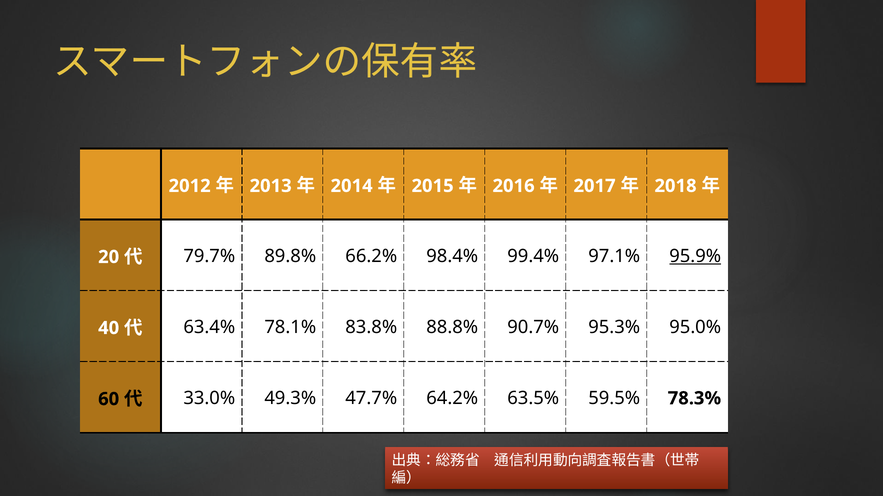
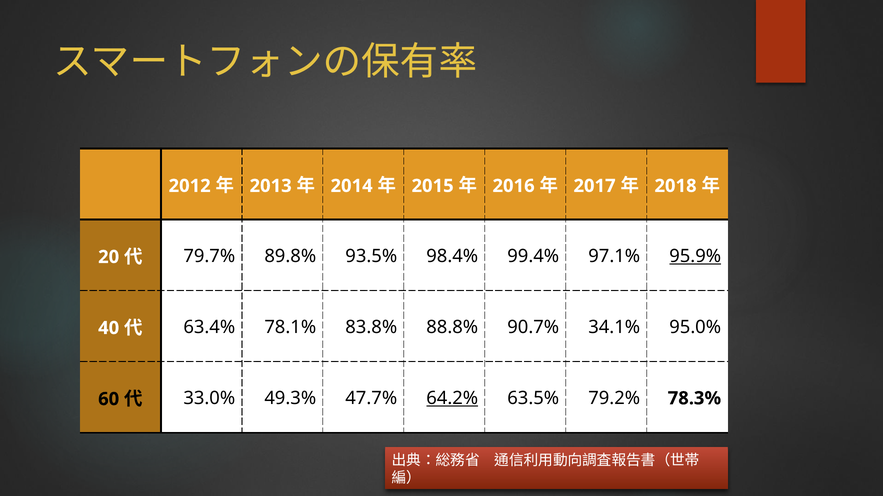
66.2%: 66.2% -> 93.5%
95.3%: 95.3% -> 34.1%
64.2% underline: none -> present
59.5%: 59.5% -> 79.2%
